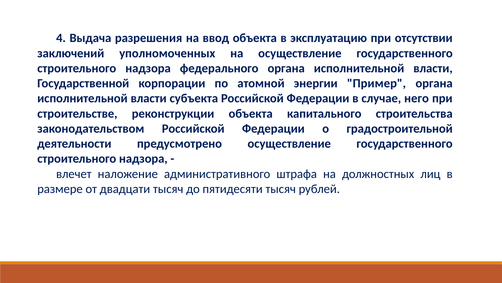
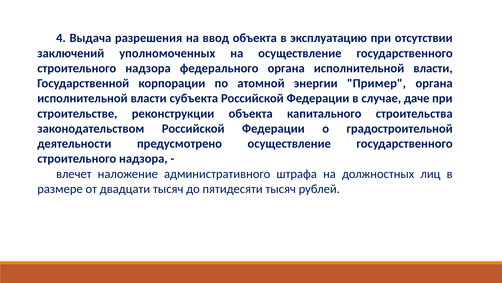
него: него -> даче
